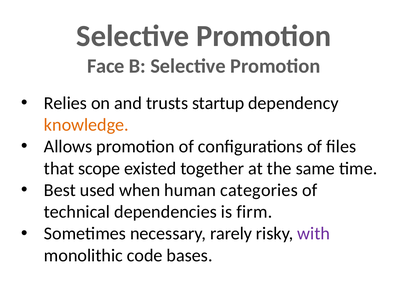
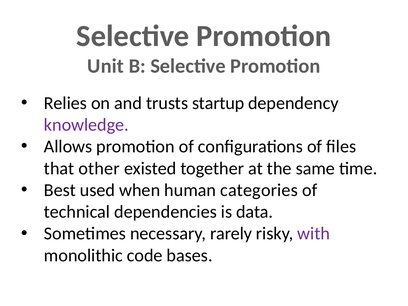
Face: Face -> Unit
knowledge colour: orange -> purple
scope: scope -> other
firm: firm -> data
